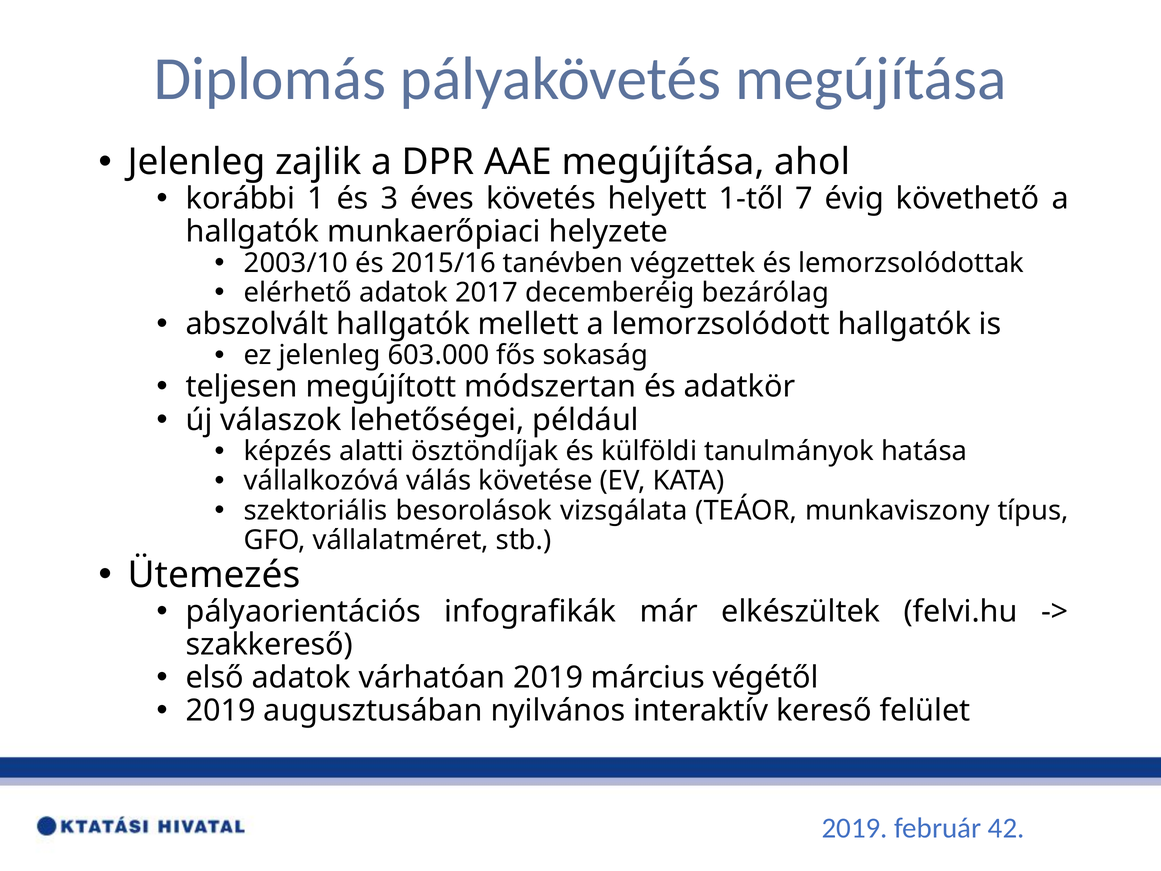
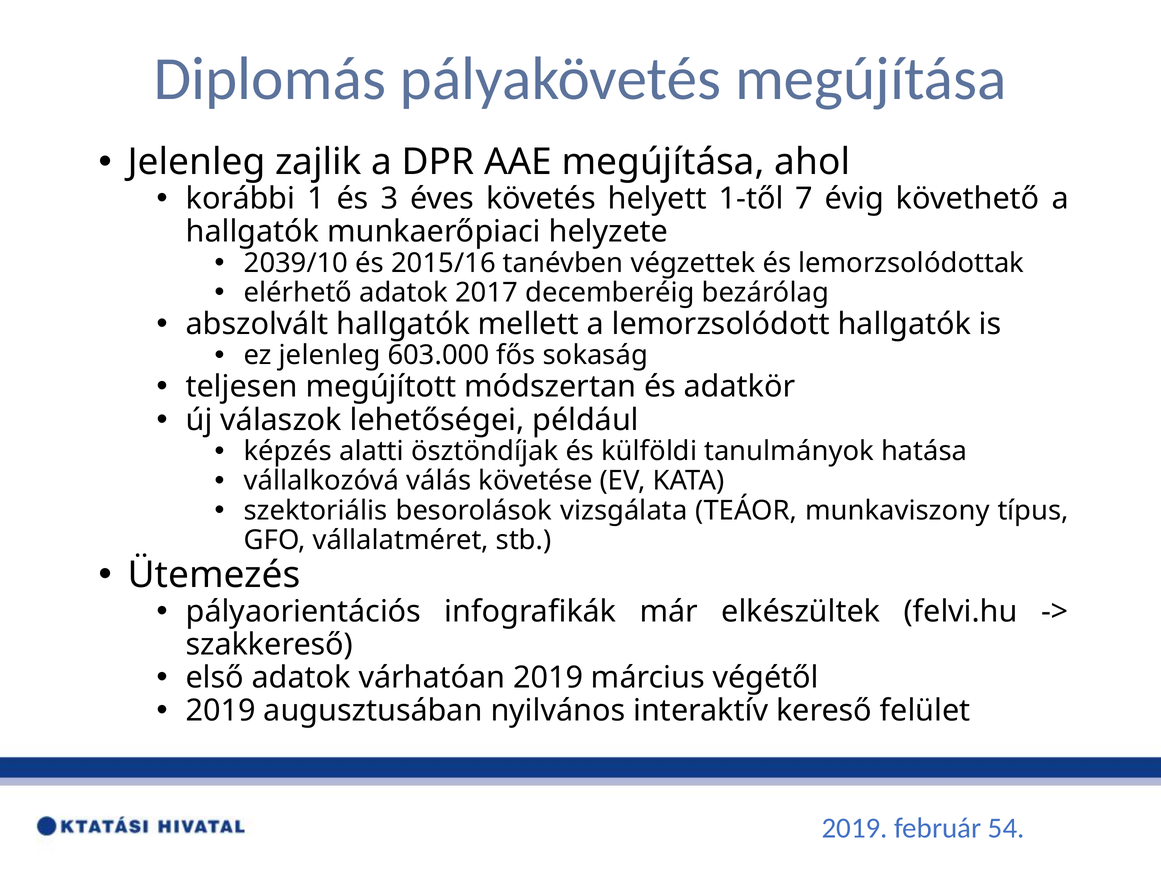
2003/10: 2003/10 -> 2039/10
42: 42 -> 54
